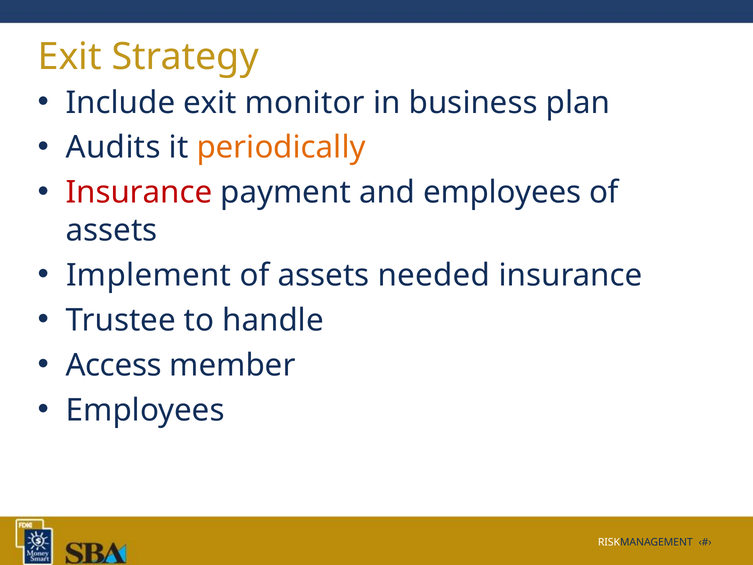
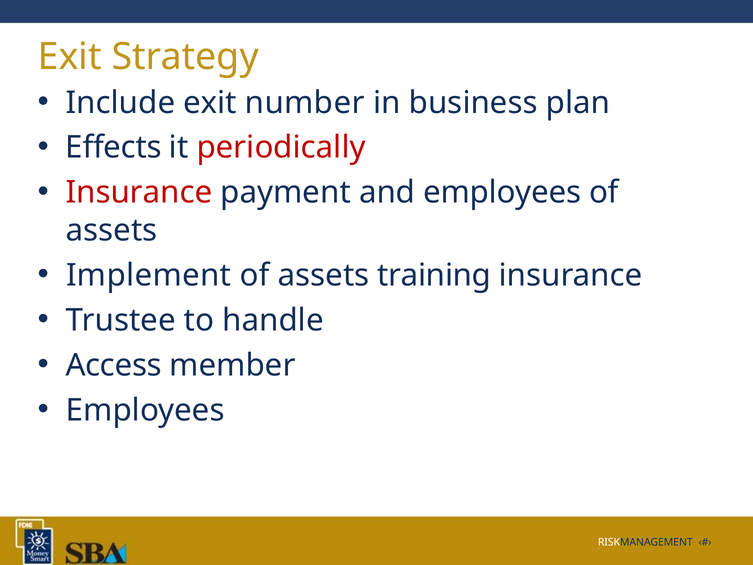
monitor: monitor -> number
Audits: Audits -> Effects
periodically colour: orange -> red
needed: needed -> training
